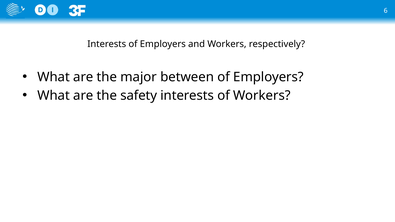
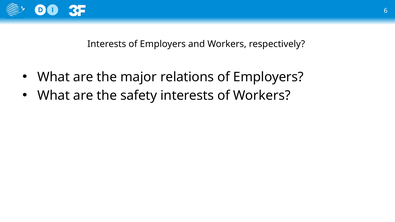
between: between -> relations
